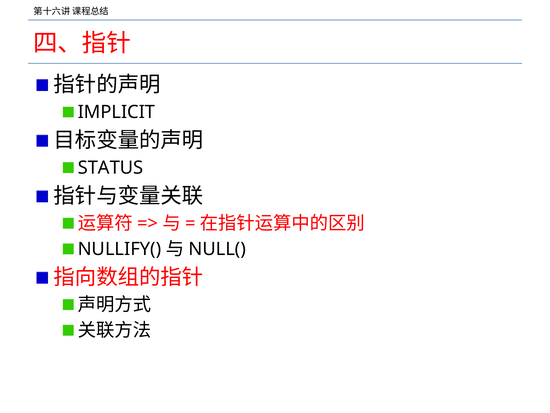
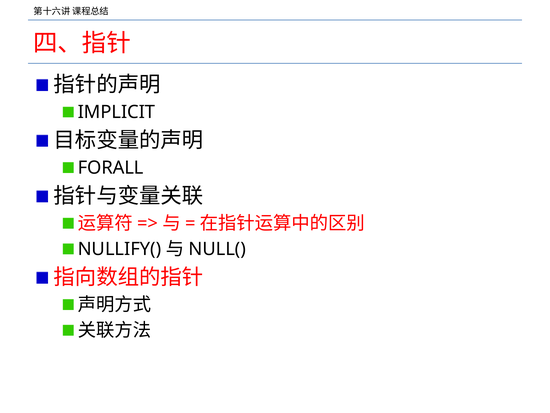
STATUS: STATUS -> FORALL
